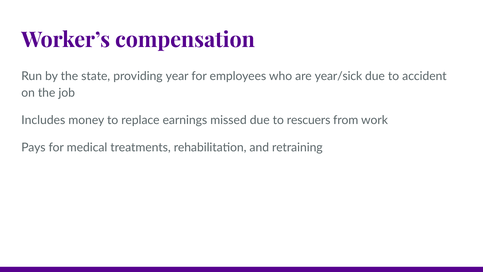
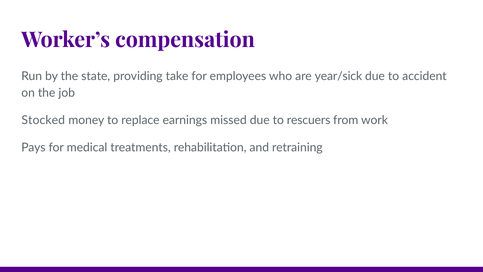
year: year -> take
Includes: Includes -> Stocked
